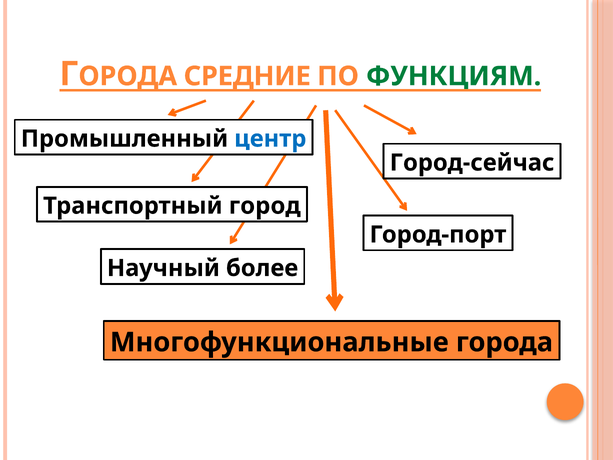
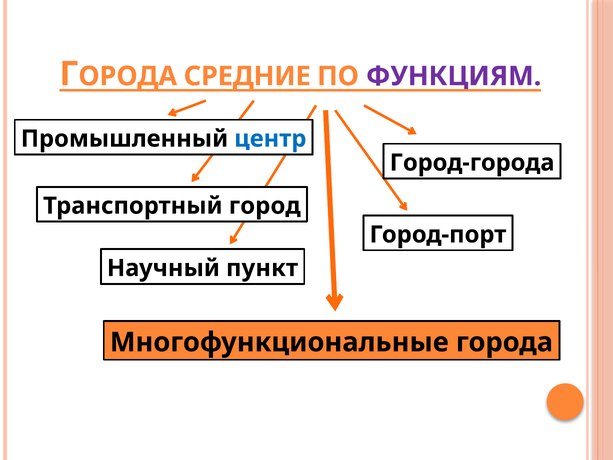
ФУНКЦИЯМ colour: green -> purple
Город-сейчас: Город-сейчас -> Город-города
более: более -> пункт
